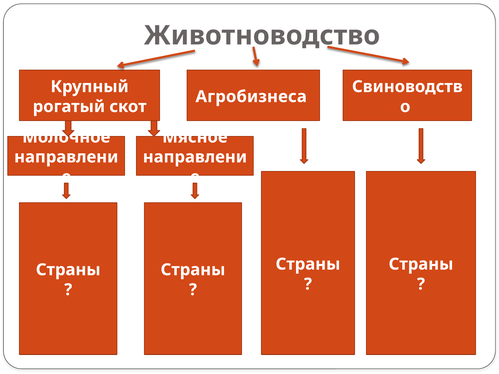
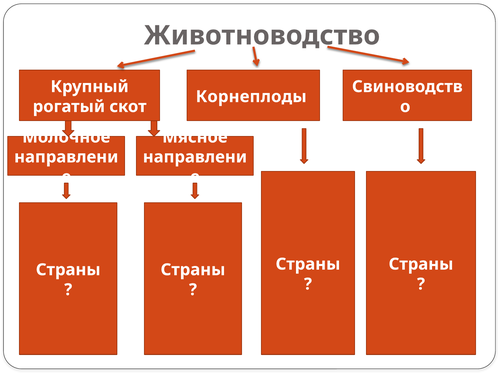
Агробизнеса: Агробизнеса -> Корнеплоды
